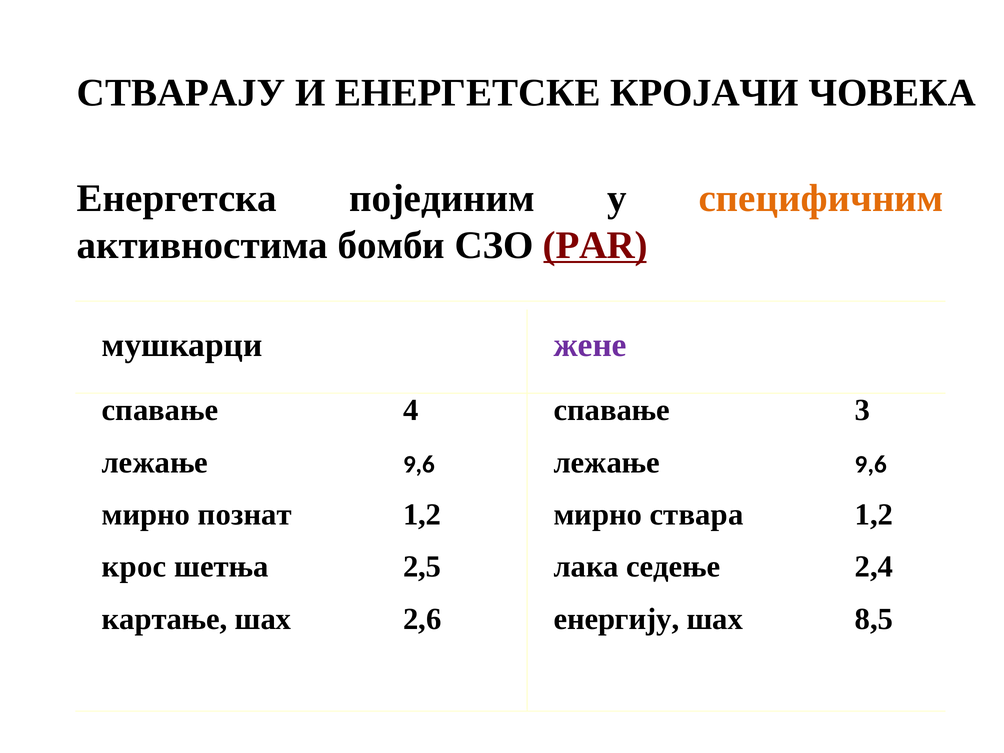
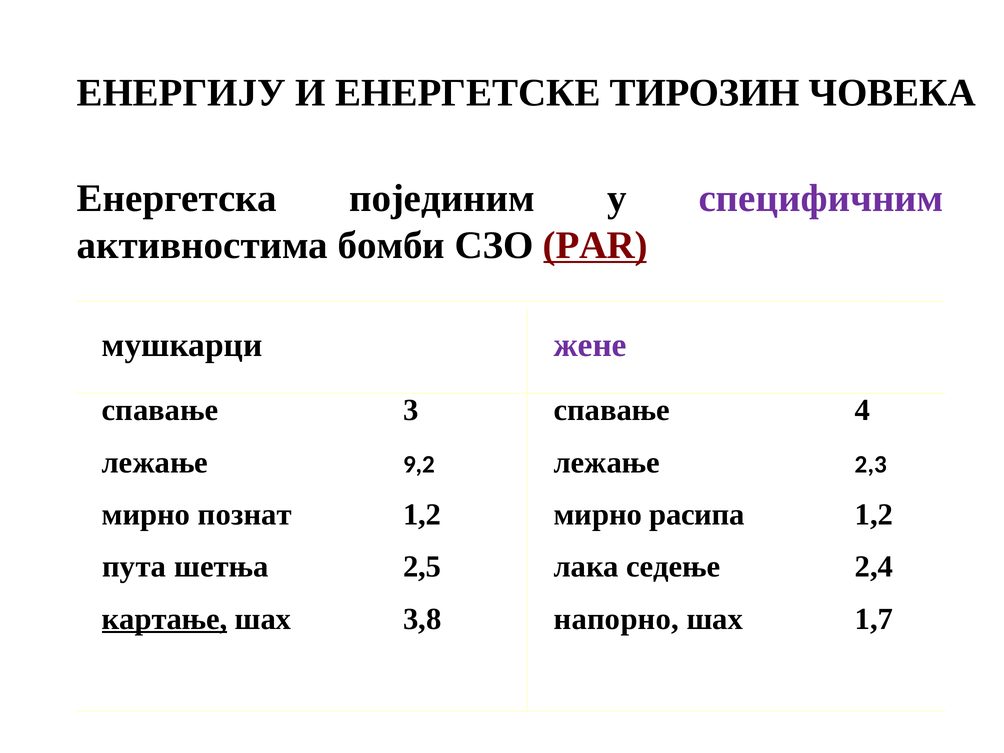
СТВАРАЈУ: СТВАРАЈУ -> ЕНЕРГИЈУ
КРОЈАЧИ: КРОЈАЧИ -> ТИРОЗИН
специфичним colour: orange -> purple
4: 4 -> 3
3: 3 -> 4
9,6 at (419, 464): 9,6 -> 9,2
9,6 at (871, 464): 9,6 -> 2,3
ствара: ствара -> расипа
крос: крос -> пута
картање underline: none -> present
2,6: 2,6 -> 3,8
енергију: енергију -> напорно
8,5: 8,5 -> 1,7
